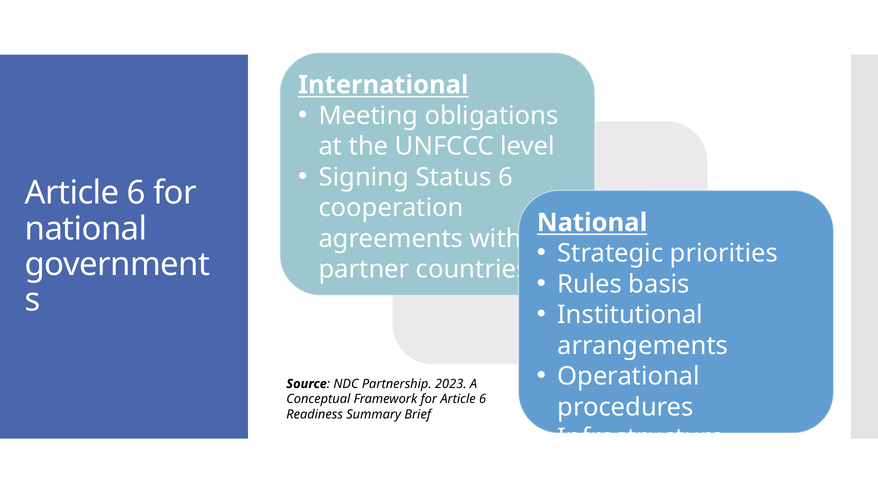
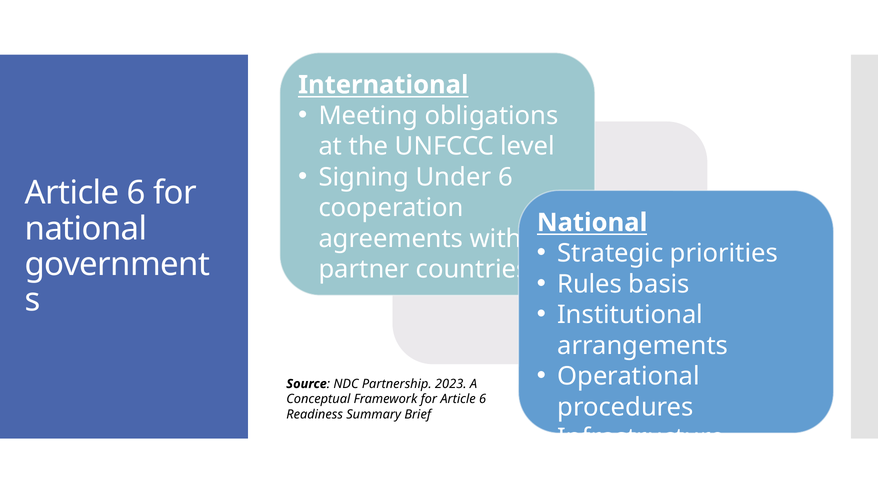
Status: Status -> Under
